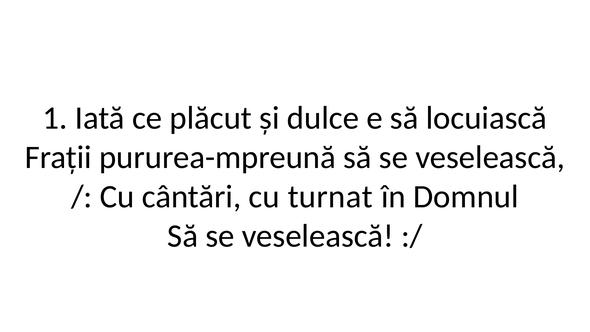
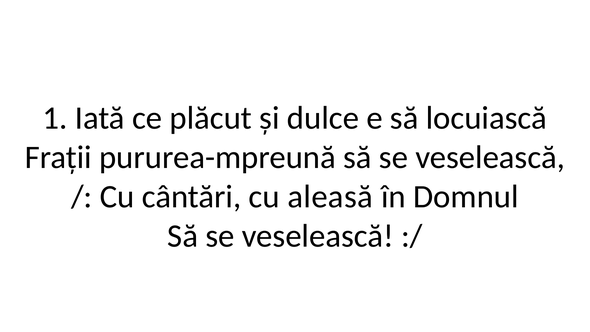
turnat: turnat -> aleasă
